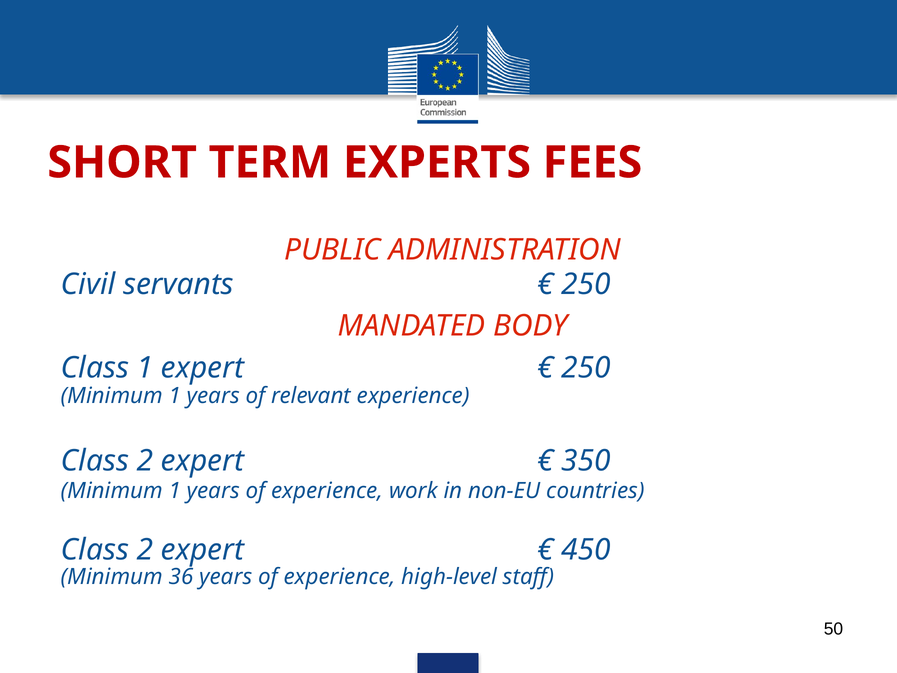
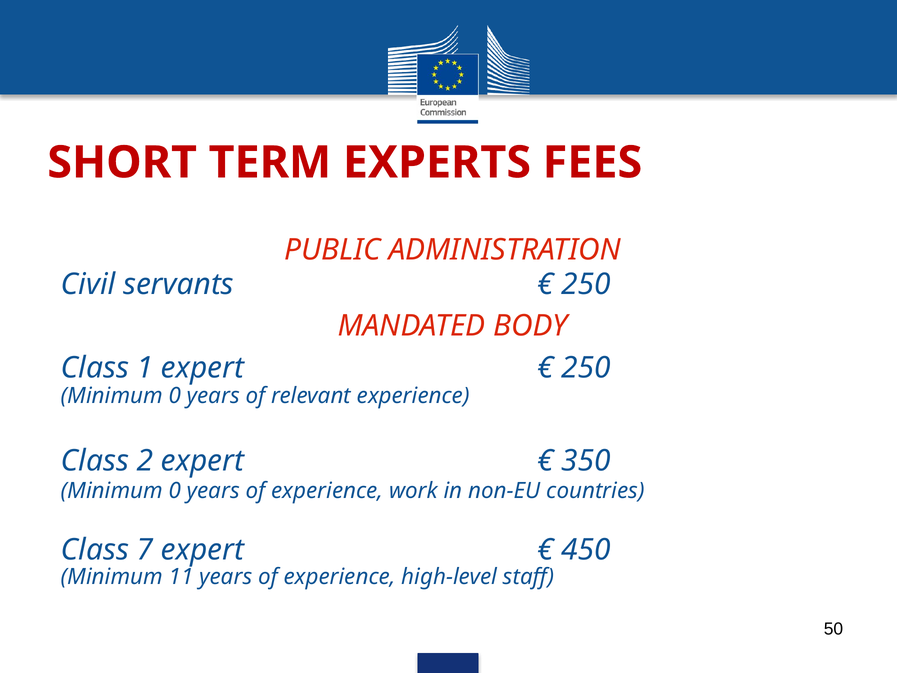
1 at (175, 396): 1 -> 0
1 at (175, 491): 1 -> 0
2 at (145, 550): 2 -> 7
36: 36 -> 11
